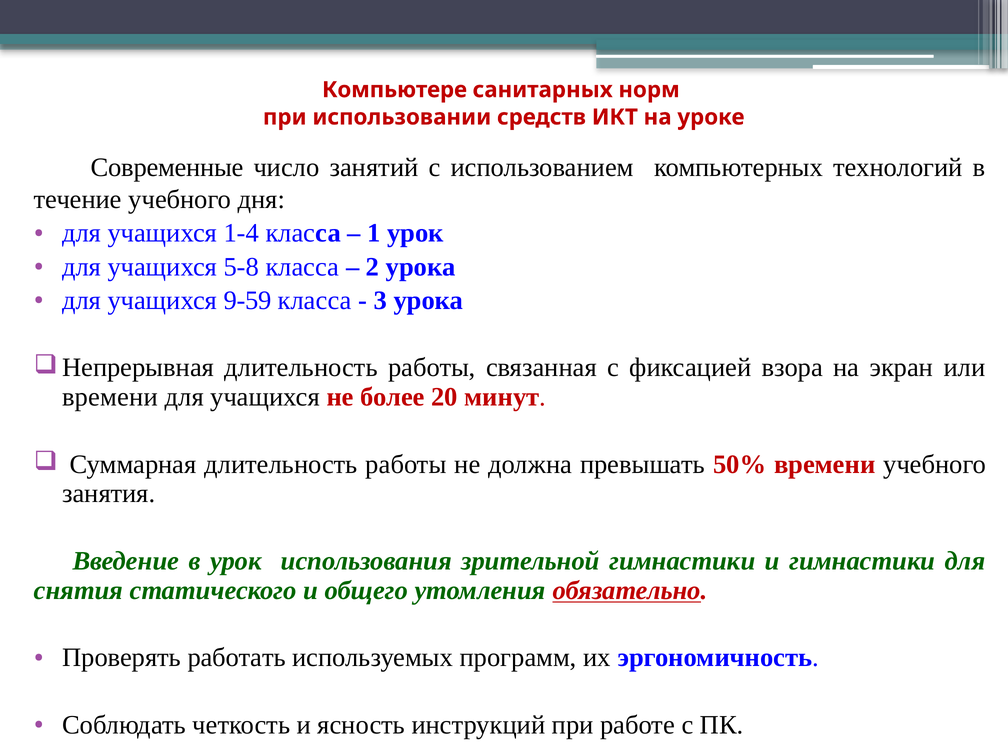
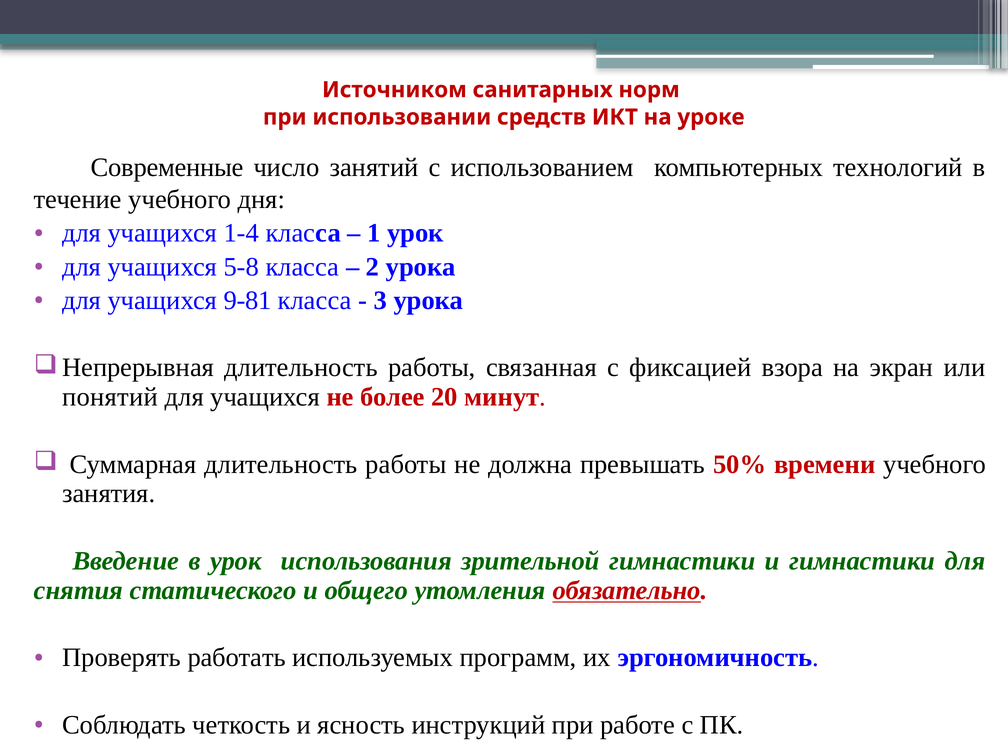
Компьютере: Компьютере -> Источником
9-59: 9-59 -> 9-81
времени at (110, 397): времени -> понятий
